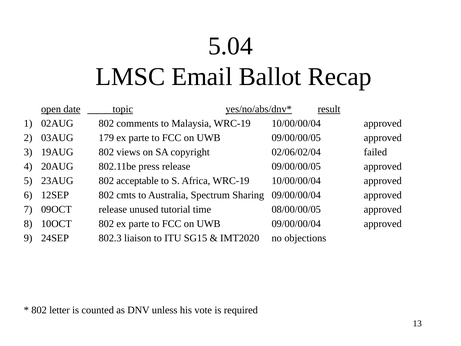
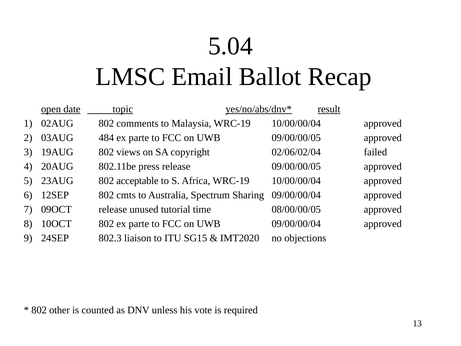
179: 179 -> 484
letter: letter -> other
